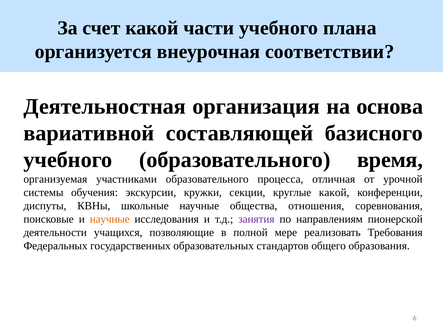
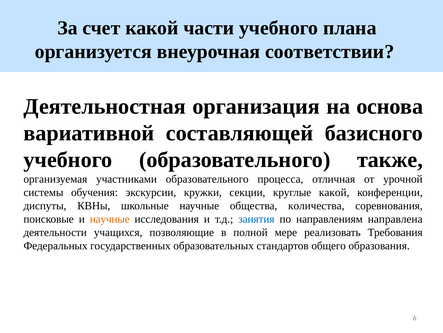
время: время -> также
отношения: отношения -> количества
занятия colour: purple -> blue
пионерской: пионерской -> направлена
